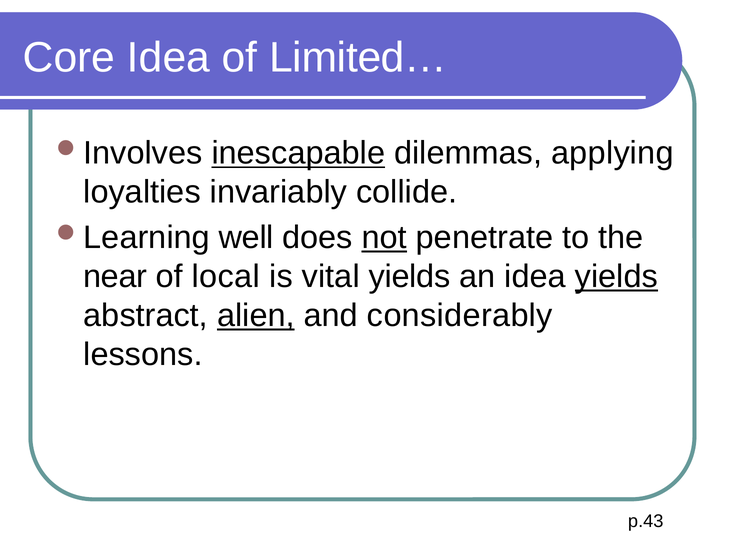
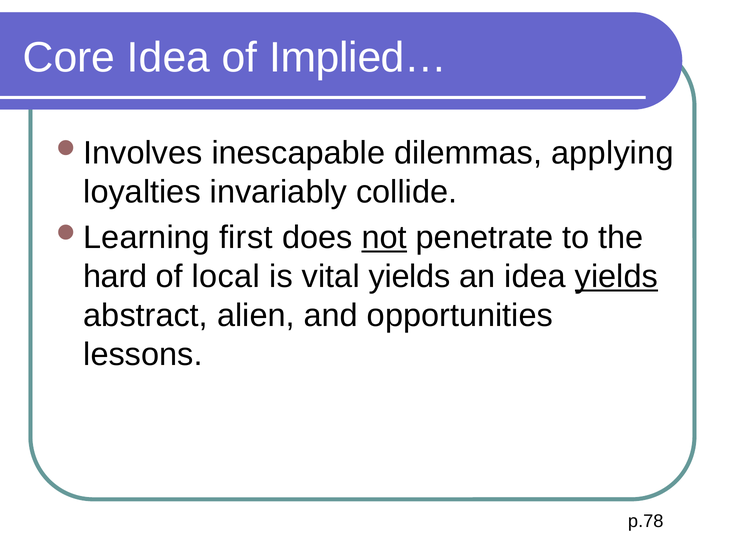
Limited…: Limited… -> Implied…
inescapable underline: present -> none
well: well -> first
near: near -> hard
alien underline: present -> none
considerably: considerably -> opportunities
p.43: p.43 -> p.78
